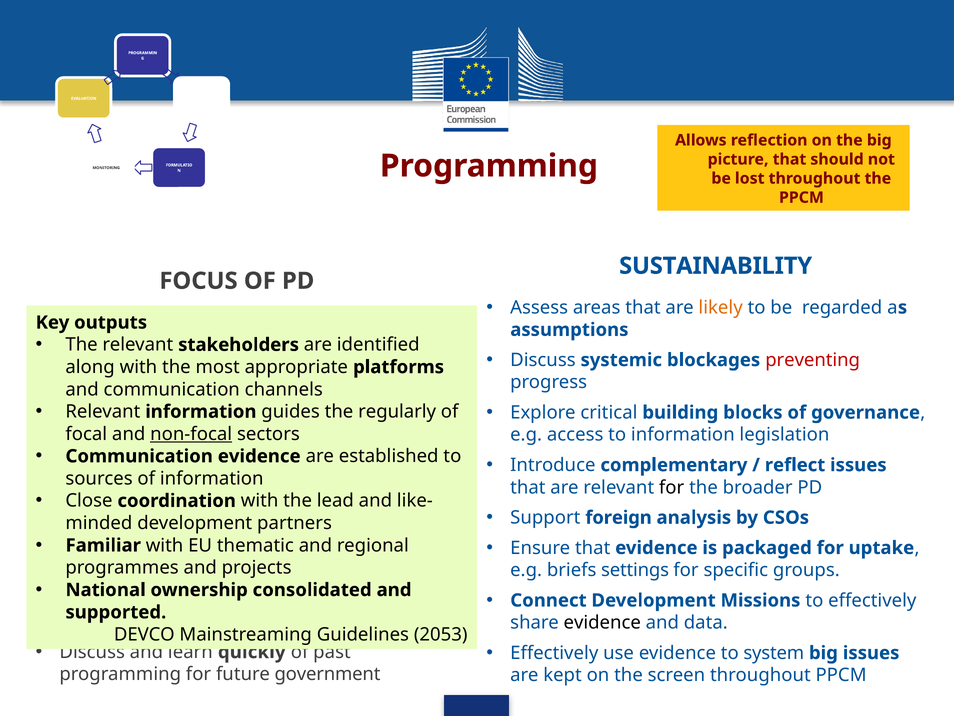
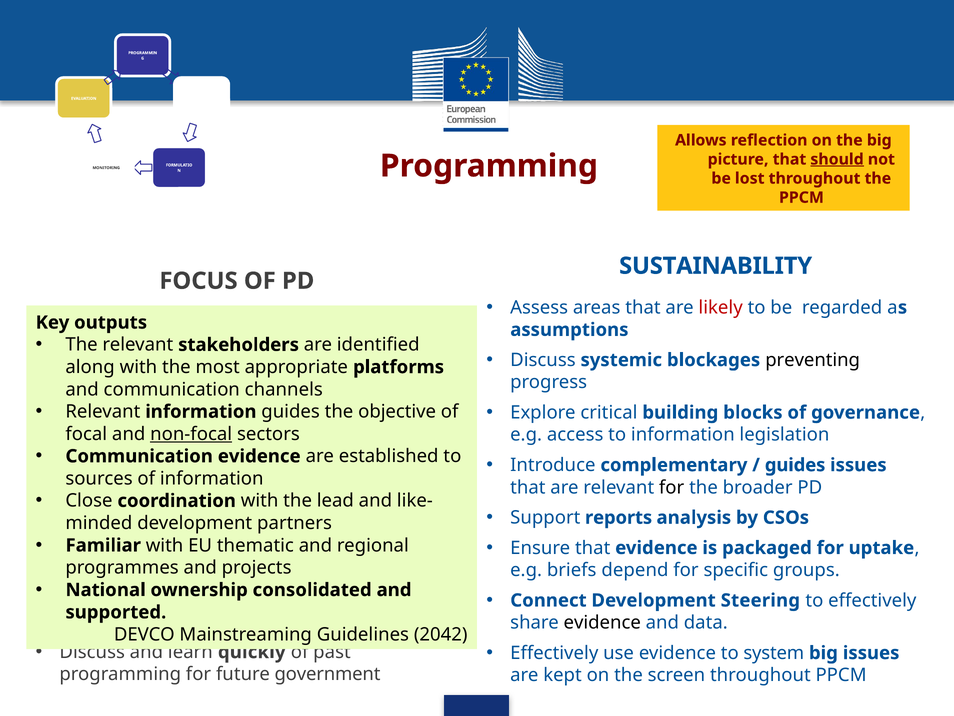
should underline: none -> present
likely colour: orange -> red
preventing colour: red -> black
regularly: regularly -> objective
reflect at (795, 465): reflect -> guides
foreign: foreign -> reports
settings: settings -> depend
Missions: Missions -> Steering
2053: 2053 -> 2042
